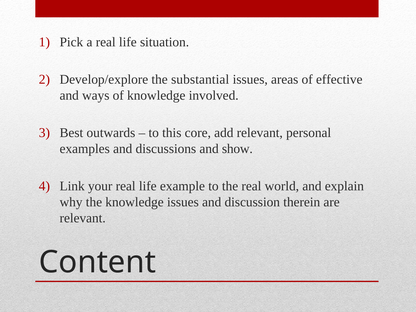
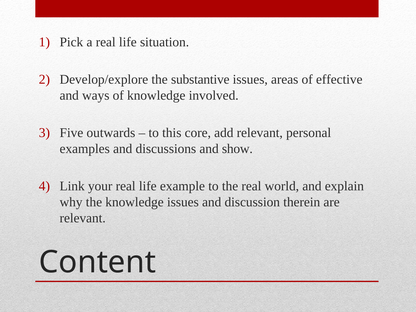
substantial: substantial -> substantive
Best: Best -> Five
